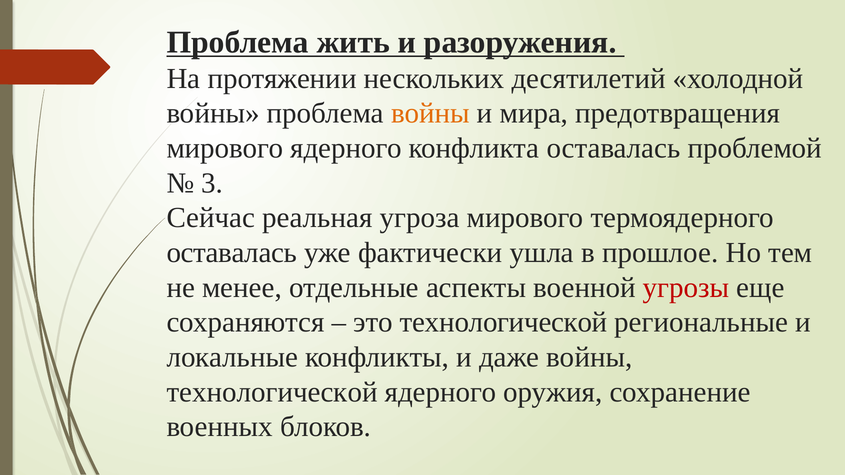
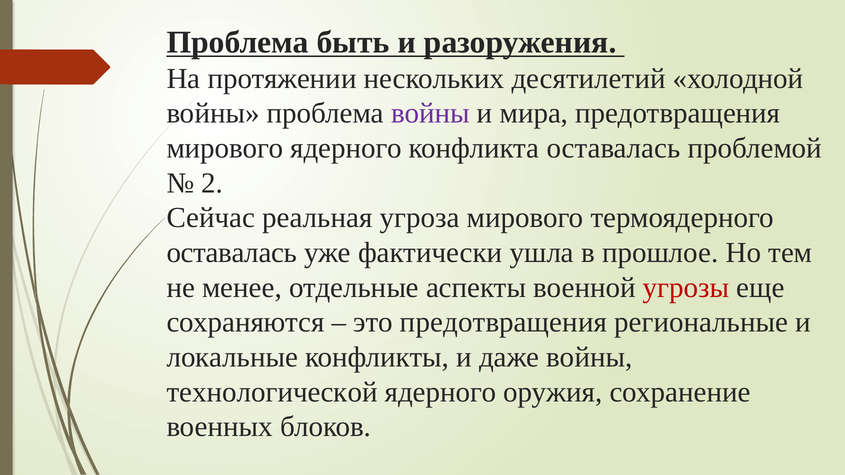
жить: жить -> быть
войны at (430, 113) colour: orange -> purple
3: 3 -> 2
это технологической: технологической -> предотвращения
